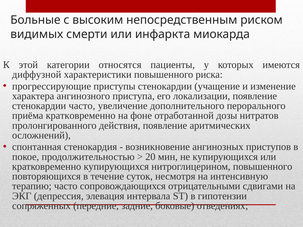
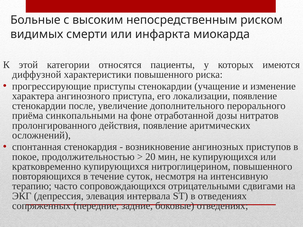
стенокардии часто: часто -> после
приёма кратковременно: кратковременно -> синкопальными
в гипотензии: гипотензии -> отведениях
